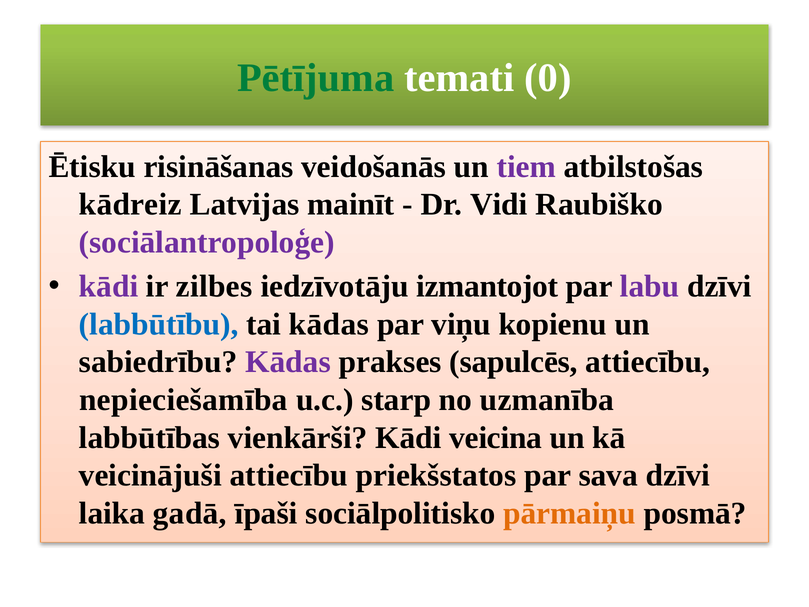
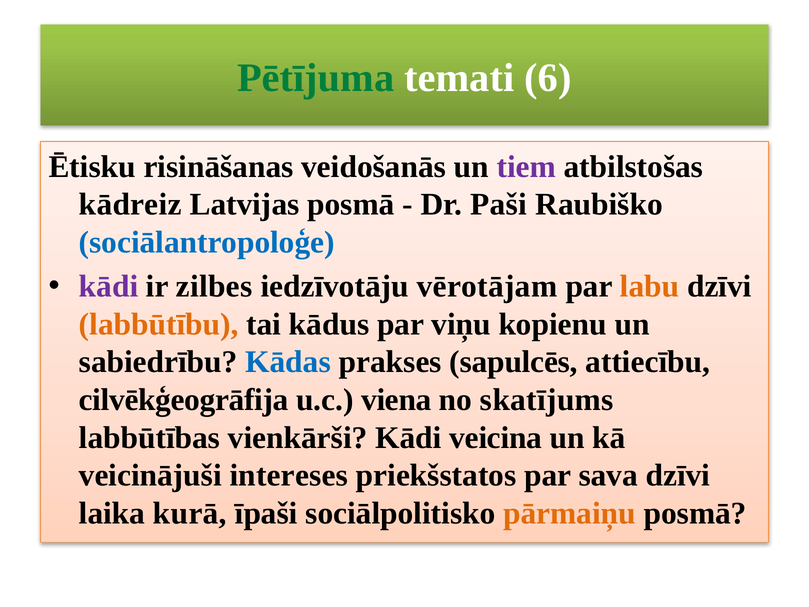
0: 0 -> 6
Latvijas mainīt: mainīt -> posmā
Vidi: Vidi -> Paši
sociālantropoloģe colour: purple -> blue
izmantojot: izmantojot -> vērotājam
labu colour: purple -> orange
labbūtību colour: blue -> orange
tai kādas: kādas -> kādus
Kādas at (288, 362) colour: purple -> blue
nepieciešamība: nepieciešamība -> cilvēkģeogrāfija
starp: starp -> viena
uzmanība: uzmanība -> skatījums
veicinājuši attiecību: attiecību -> intereses
gadā: gadā -> kurā
